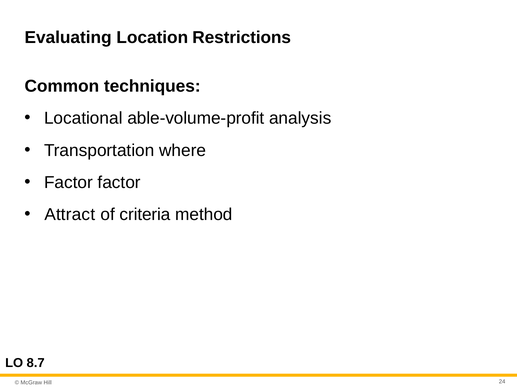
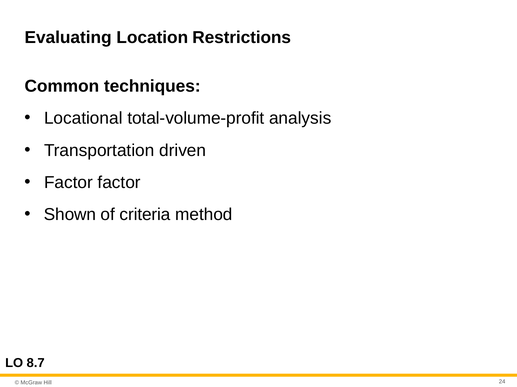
able-volume-profit: able-volume-profit -> total-volume-profit
where: where -> driven
Attract: Attract -> Shown
